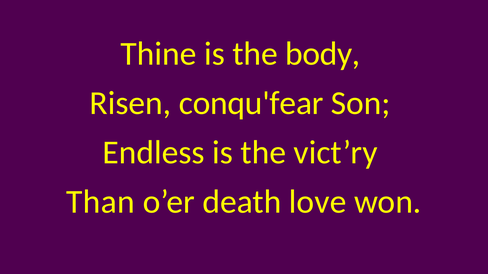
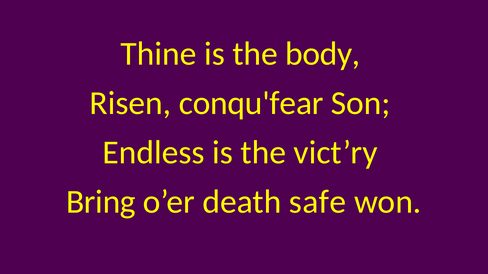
Than: Than -> Bring
love: love -> safe
